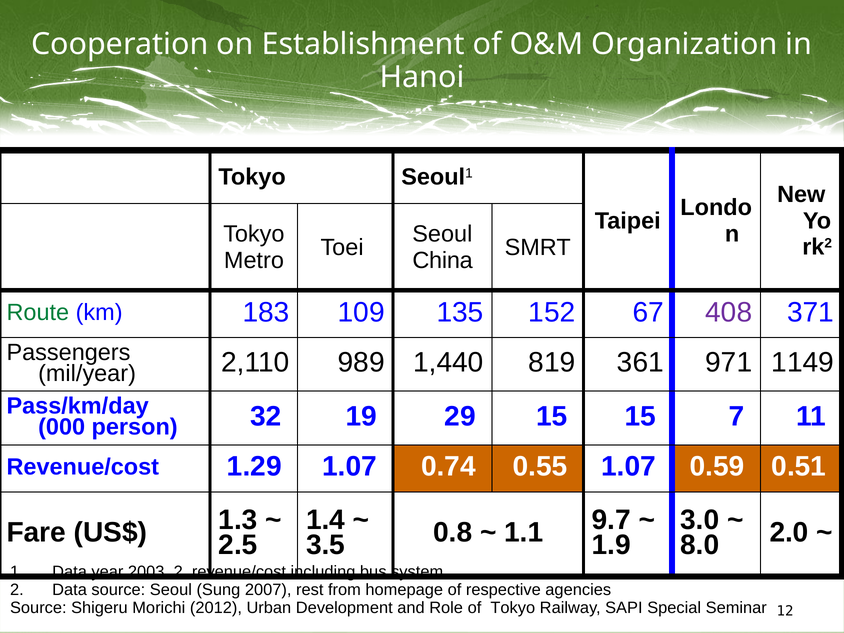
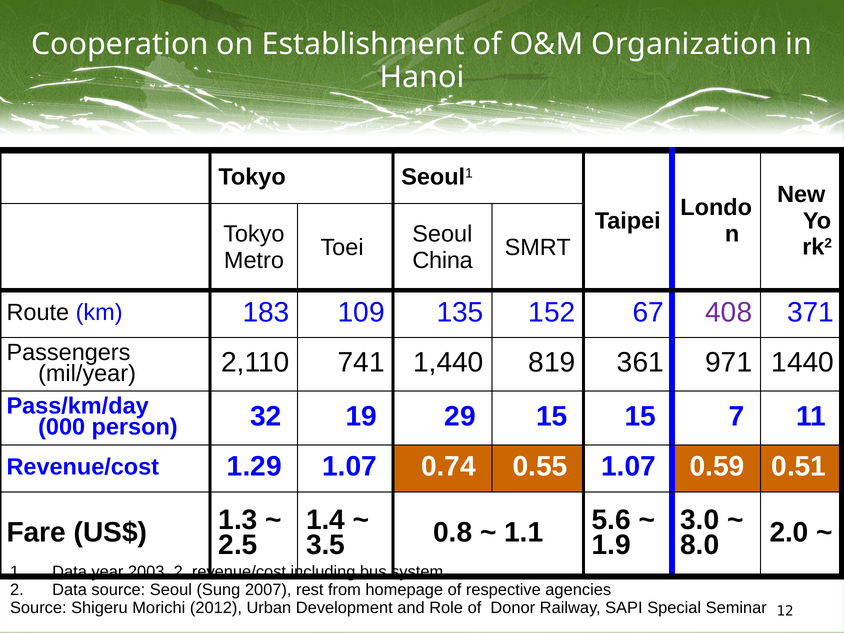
Route colour: green -> black
989: 989 -> 741
1149: 1149 -> 1440
9.7: 9.7 -> 5.6
of Tokyo: Tokyo -> Donor
